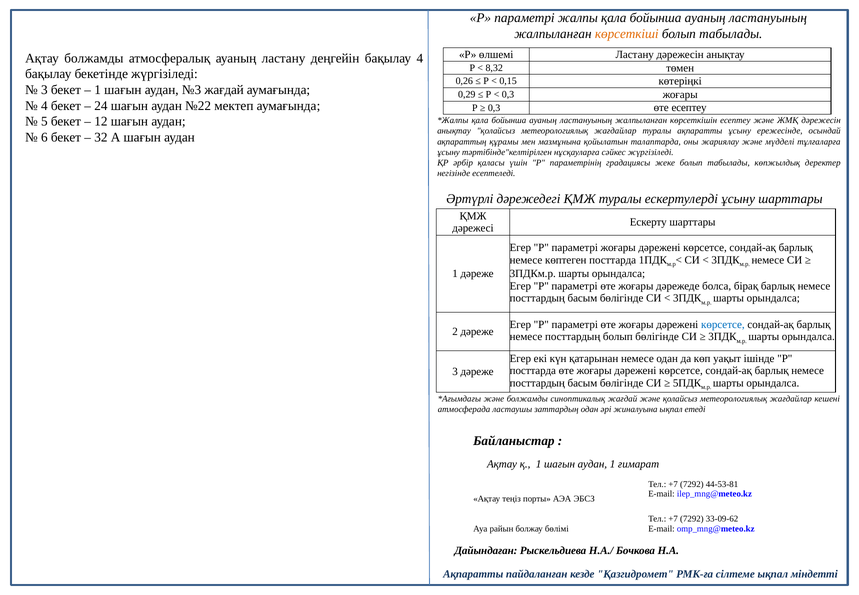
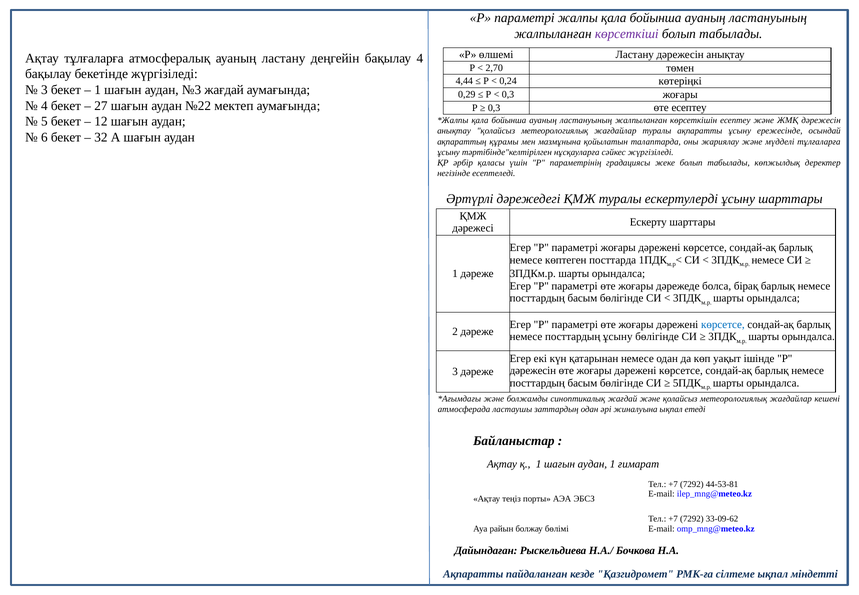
көрсеткіші colour: orange -> purple
Ақтау болжамды: болжамды -> тұлғаларға
8,32: 8,32 -> 2,70
0,26: 0,26 -> 4,44
0,15: 0,15 -> 0,24
24: 24 -> 27
посттардың болып: болып -> ұсыну
посттарда at (533, 371): посттарда -> дәрежесін
